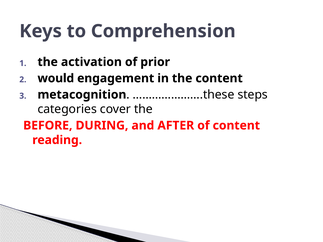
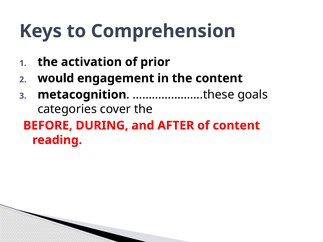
steps: steps -> goals
